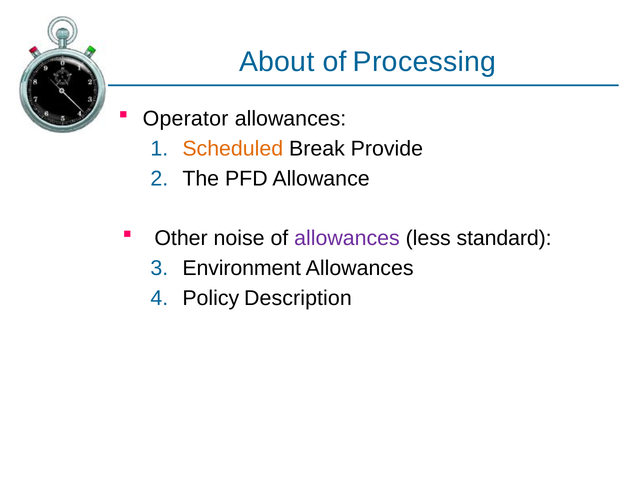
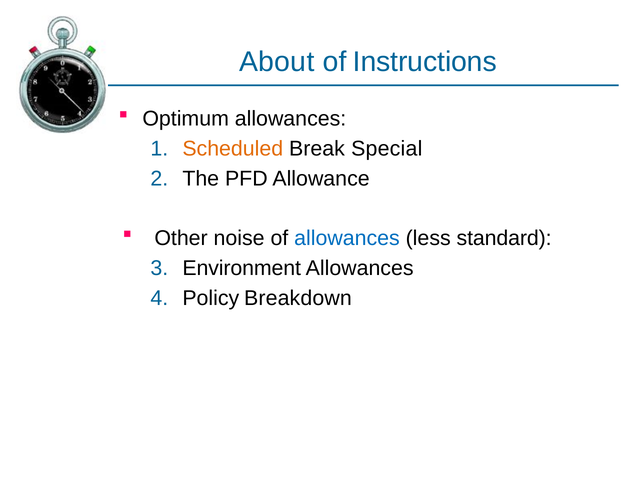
Processing: Processing -> Instructions
Operator: Operator -> Optimum
Provide: Provide -> Special
allowances at (347, 238) colour: purple -> blue
Description: Description -> Breakdown
